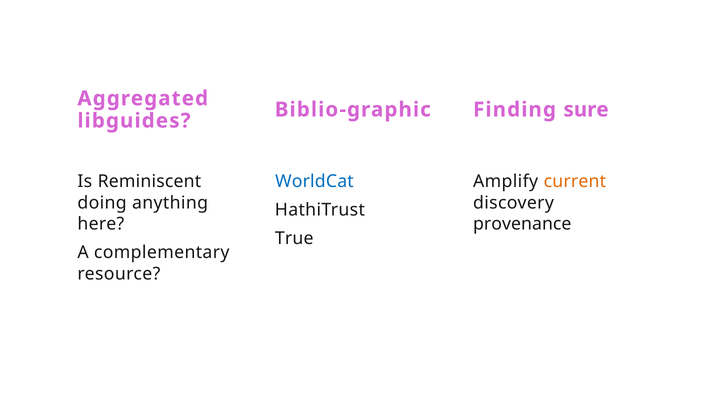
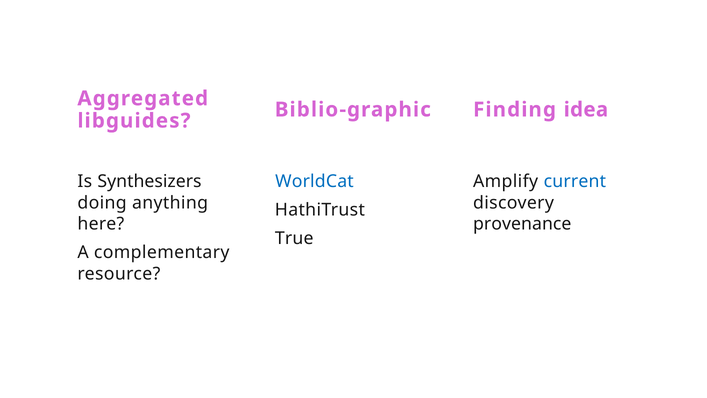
sure: sure -> idea
Reminiscent: Reminiscent -> Synthesizers
current colour: orange -> blue
